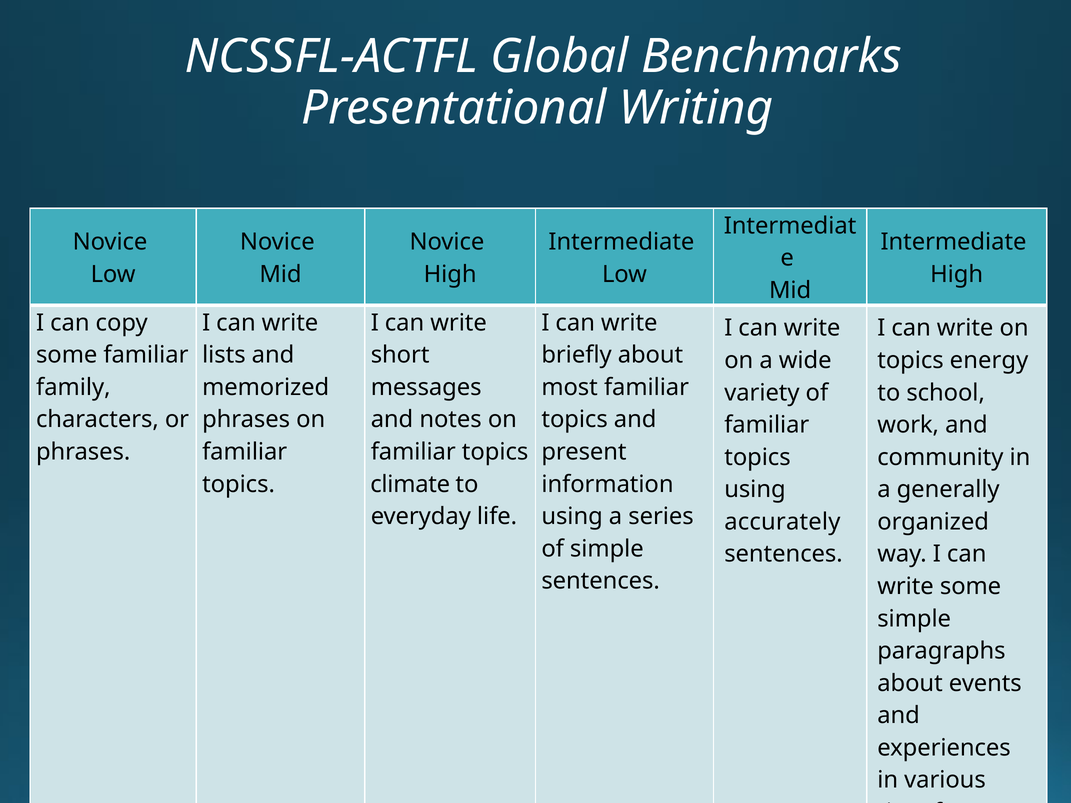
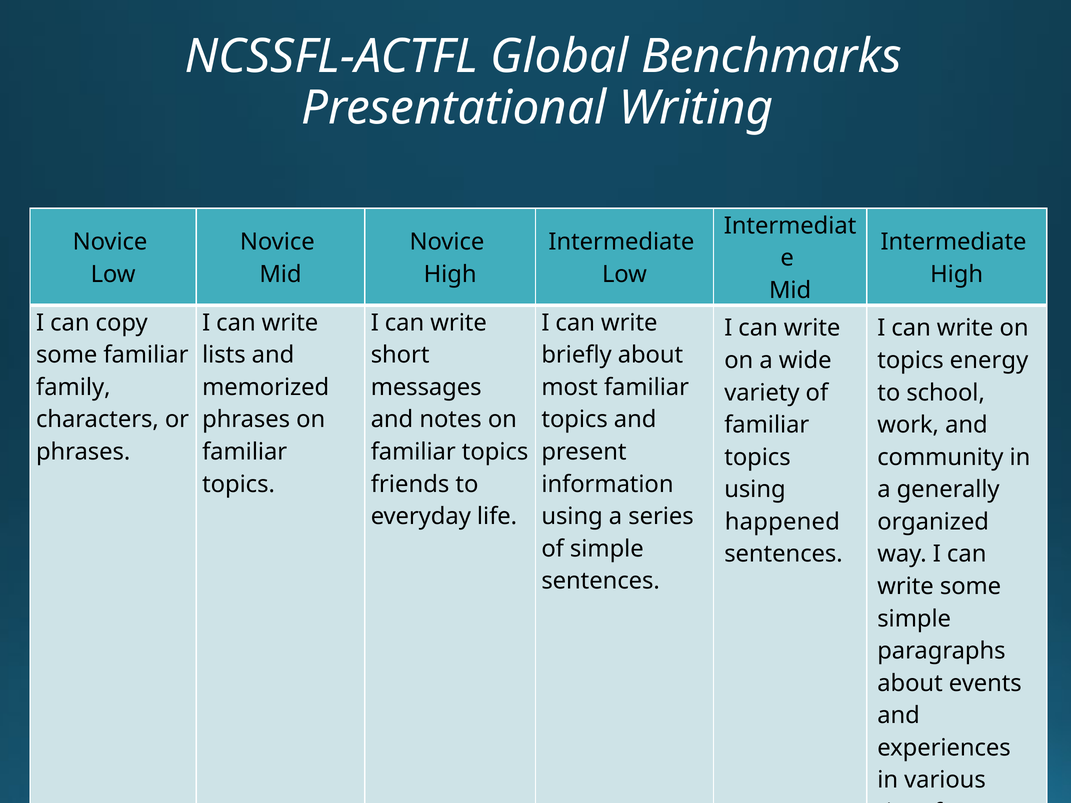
climate: climate -> friends
accurately: accurately -> happened
